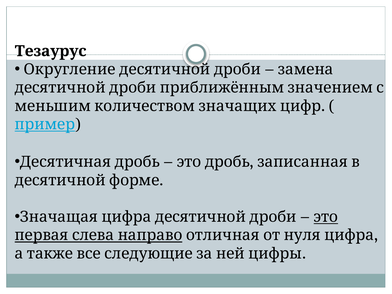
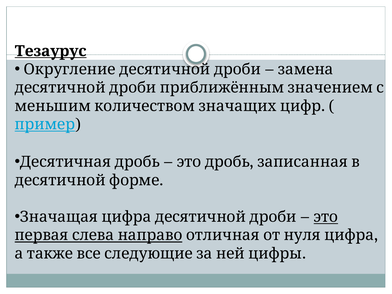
Тезаурус underline: none -> present
